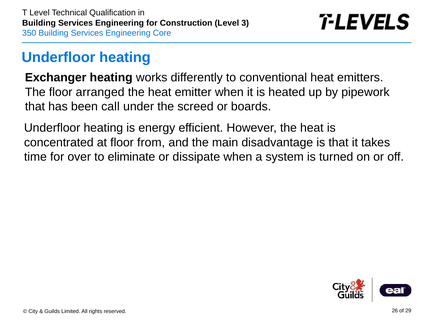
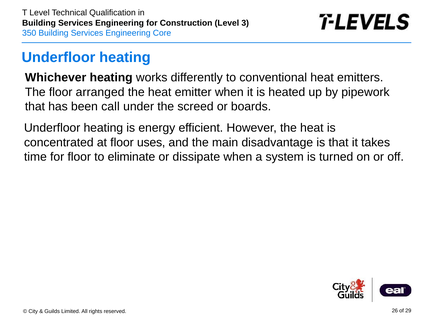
Exchanger: Exchanger -> Whichever
from: from -> uses
for over: over -> floor
